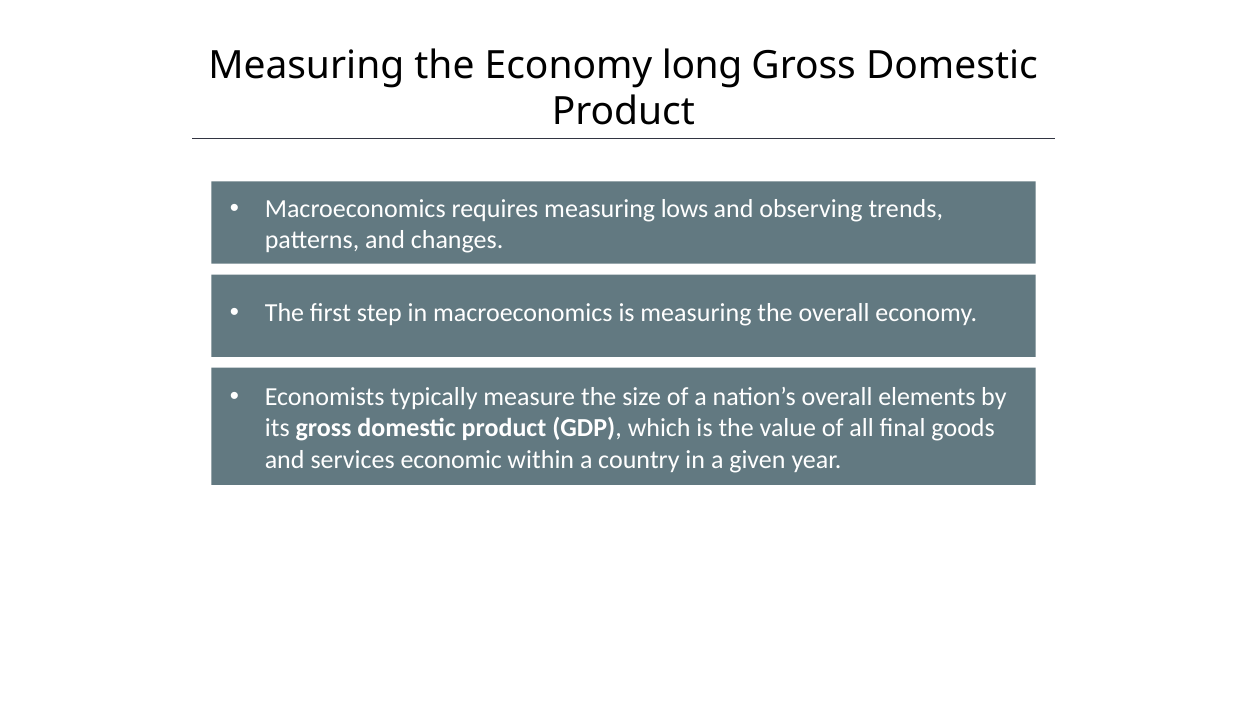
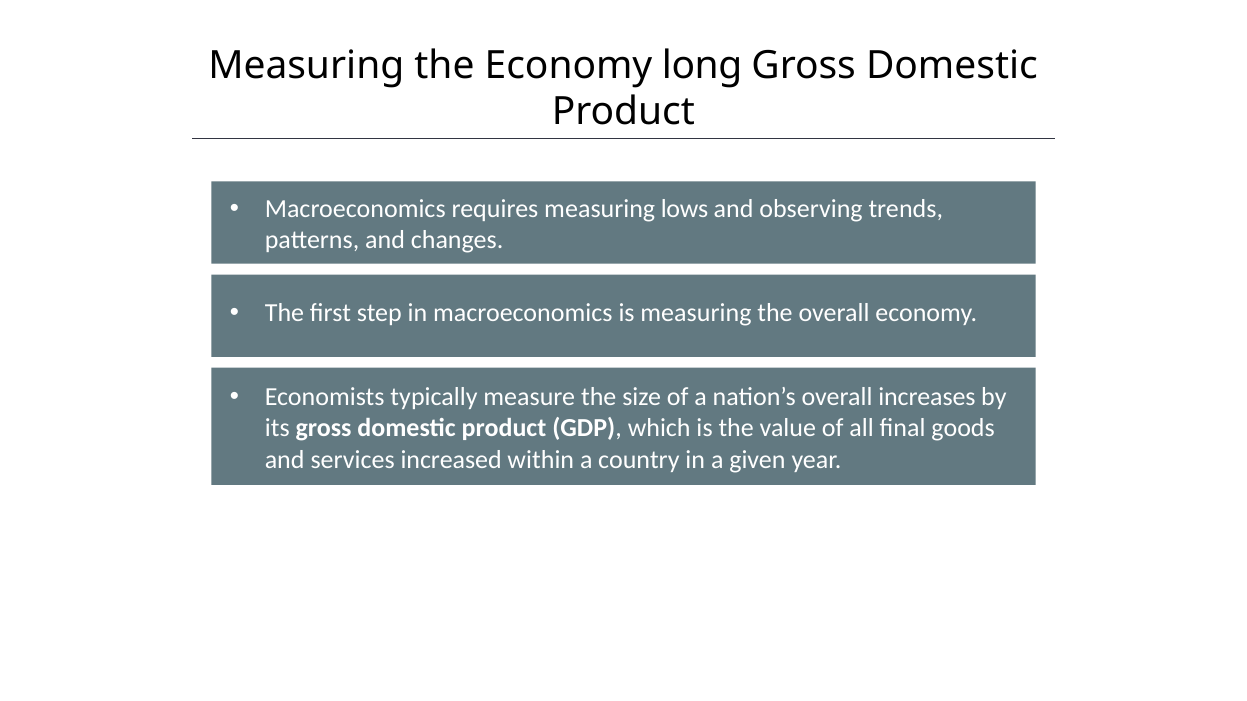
elements: elements -> increases
economic: economic -> increased
